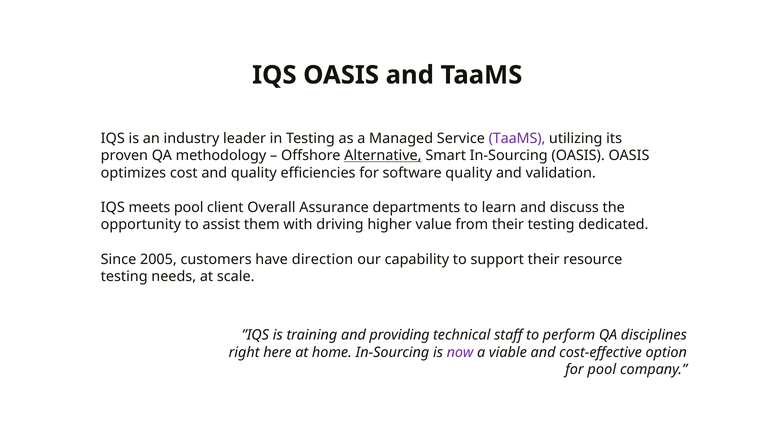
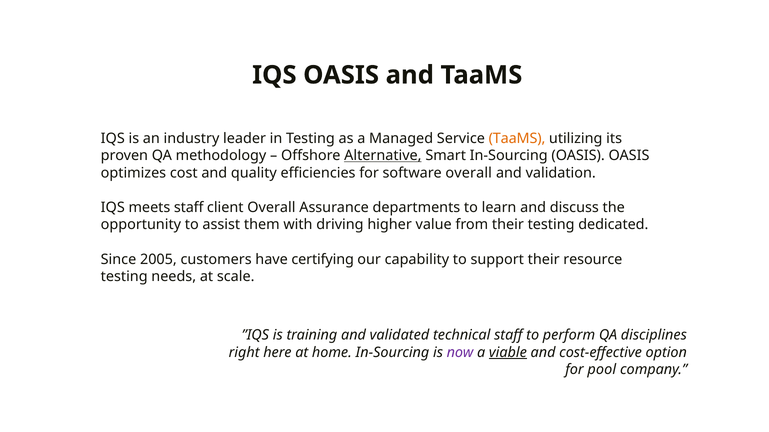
TaaMS at (517, 138) colour: purple -> orange
software quality: quality -> overall
meets pool: pool -> staff
direction: direction -> certifying
providing: providing -> validated
viable underline: none -> present
